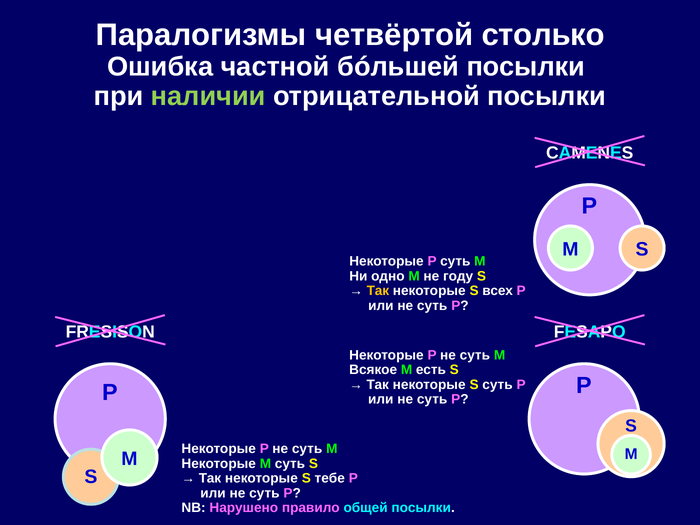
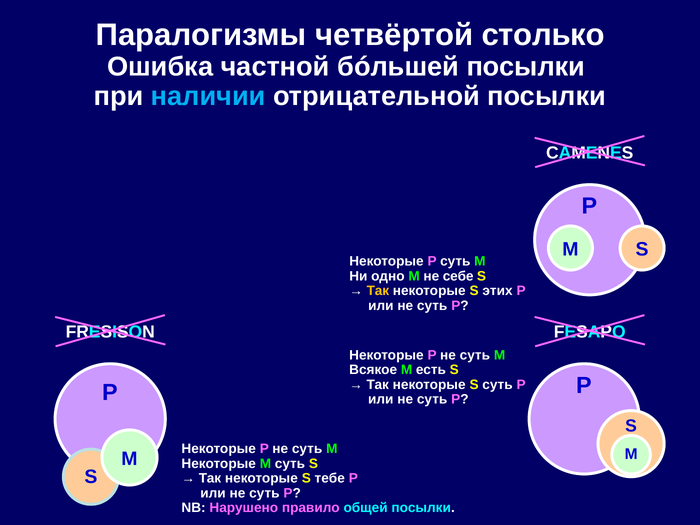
наличии colour: light green -> light blue
году: году -> себе
всех: всех -> этих
